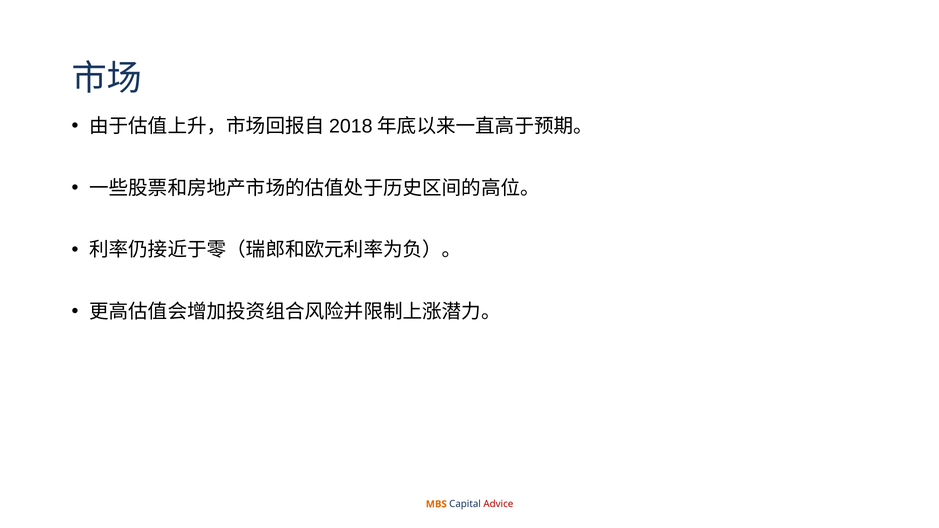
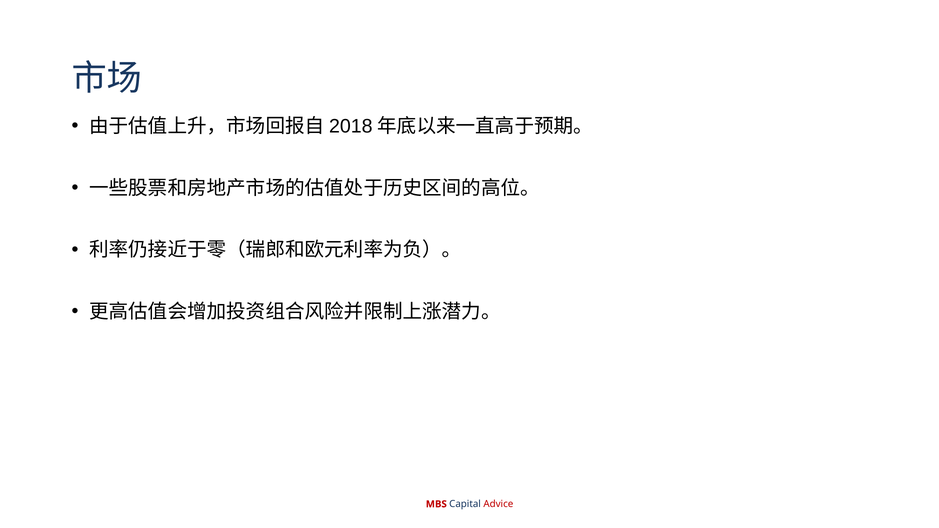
MBS colour: orange -> red
